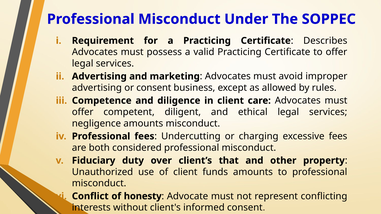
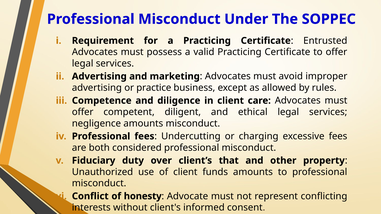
Describes: Describes -> Entrusted
or consent: consent -> practice
